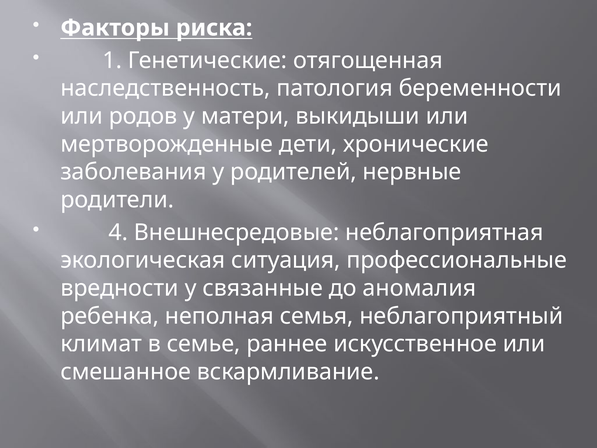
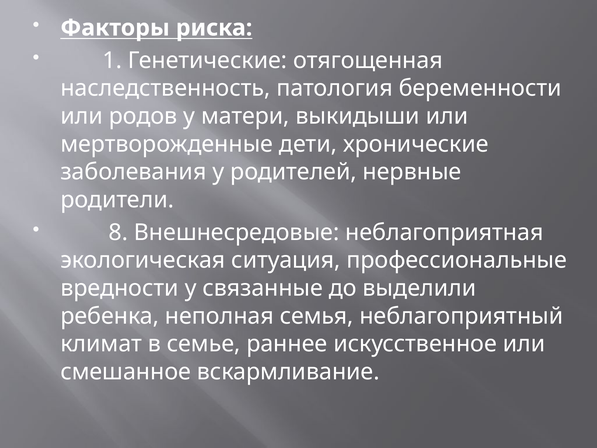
4: 4 -> 8
аномалия: аномалия -> выделили
